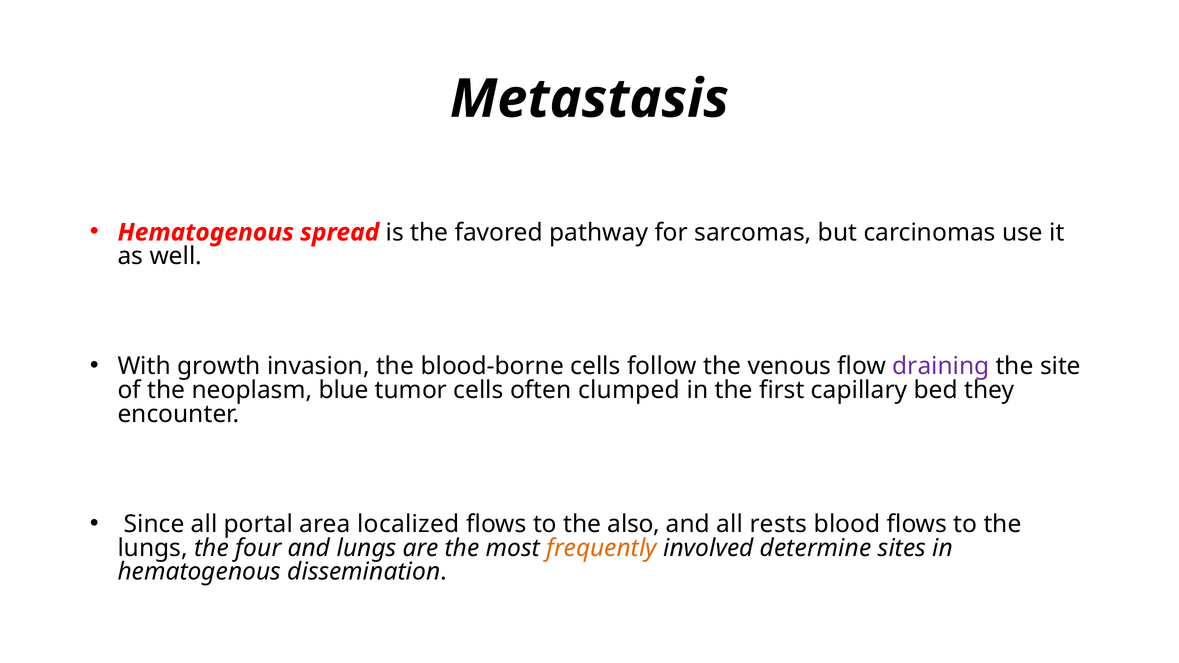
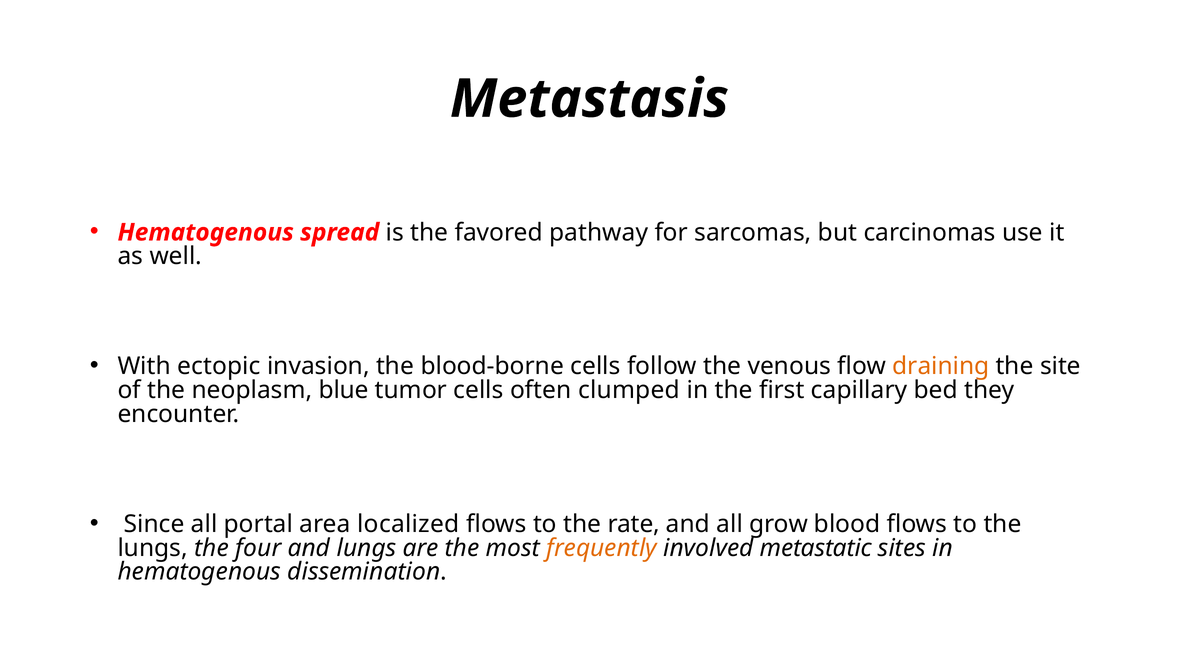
growth: growth -> ectopic
draining colour: purple -> orange
also: also -> rate
rests: rests -> grow
determine: determine -> metastatic
